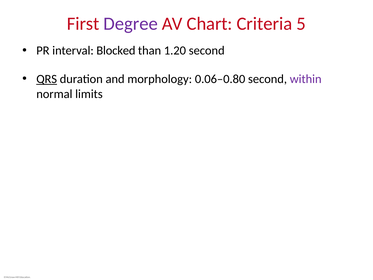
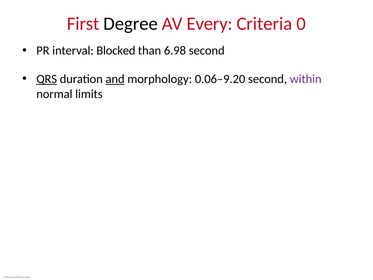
Degree colour: purple -> black
Chart: Chart -> Every
5: 5 -> 0
1.20: 1.20 -> 6.98
and underline: none -> present
0.06‒0.80: 0.06‒0.80 -> 0.06‒9.20
